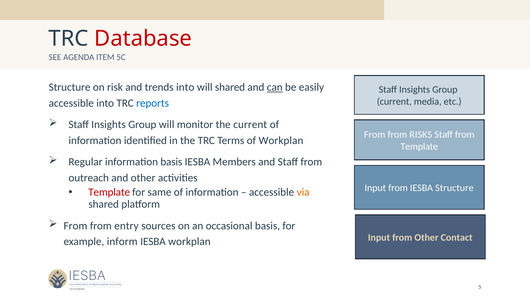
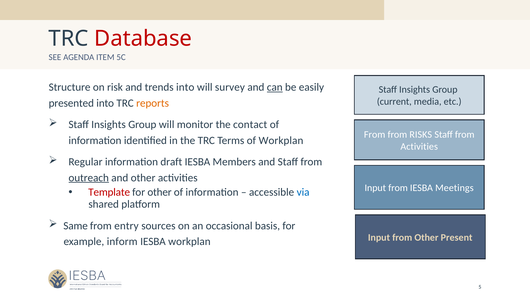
will shared: shared -> survey
accessible at (71, 103): accessible -> presented
reports colour: blue -> orange
the current: current -> contact
Template at (419, 147): Template -> Activities
information basis: basis -> draft
outreach underline: none -> present
IESBA Structure: Structure -> Meetings
for same: same -> other
via colour: orange -> blue
From at (75, 226): From -> Same
Contact: Contact -> Present
